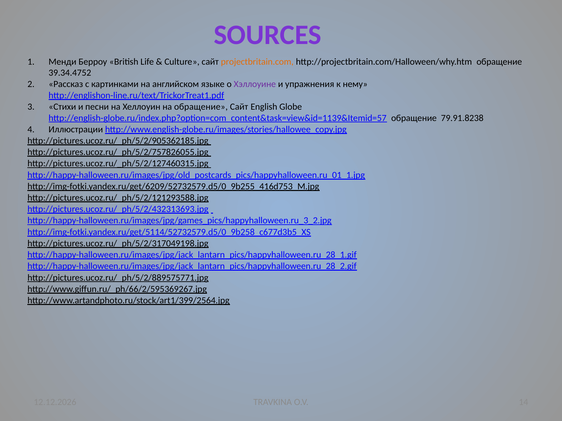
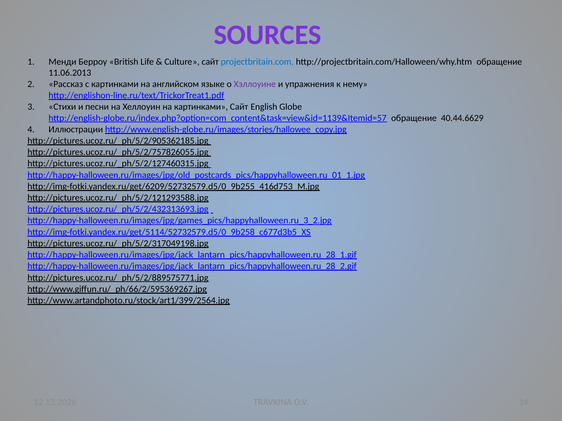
projectbritain.com colour: orange -> blue
39.34.4752: 39.34.4752 -> 11.06.2013
на обращение: обращение -> картинками
79.91.8238: 79.91.8238 -> 40.44.6629
